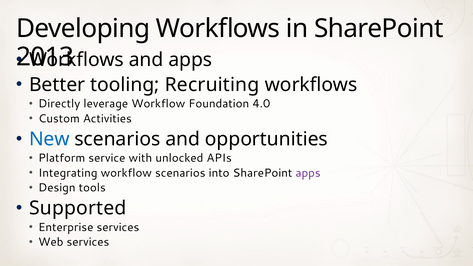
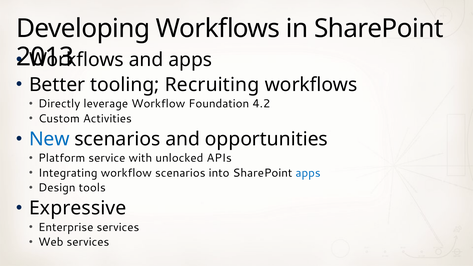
4.0: 4.0 -> 4.2
apps at (308, 173) colour: purple -> blue
Supported: Supported -> Expressive
